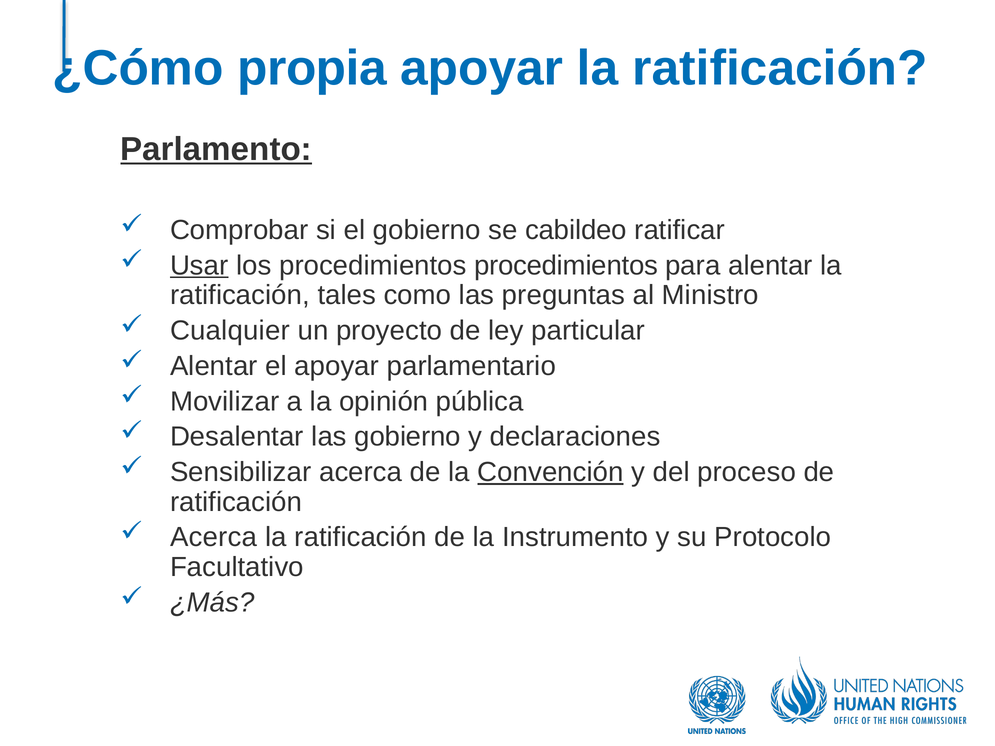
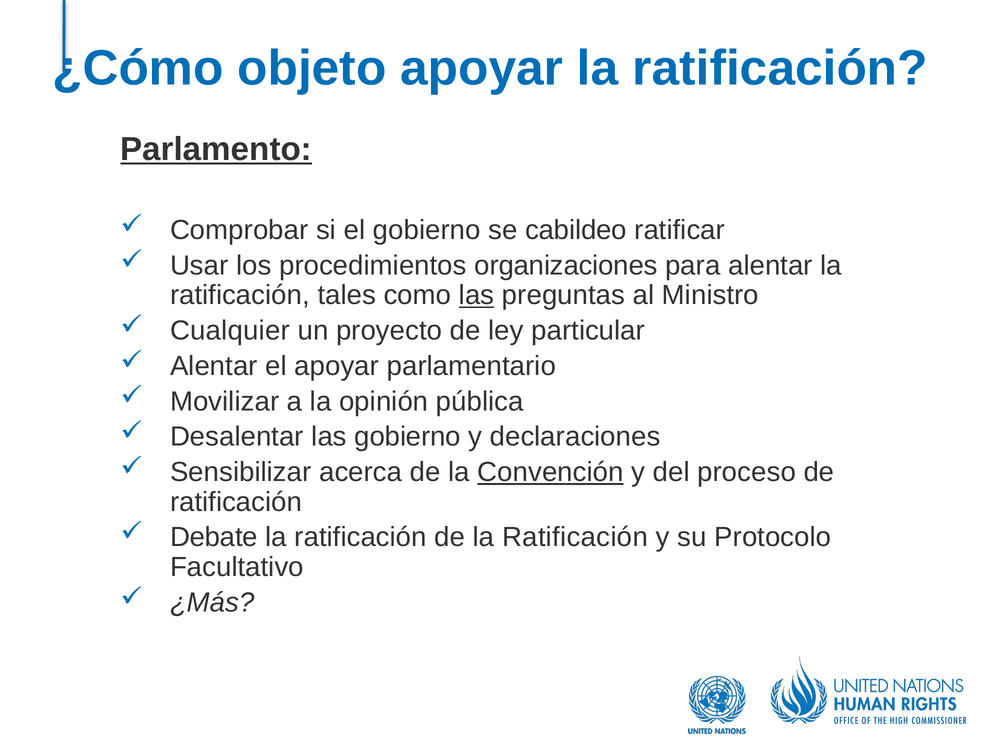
propia: propia -> objeto
Usar underline: present -> none
procedimientos procedimientos: procedimientos -> organizaciones
las at (477, 295) underline: none -> present
Acerca at (214, 537): Acerca -> Debate
de la Instrumento: Instrumento -> Ratificación
